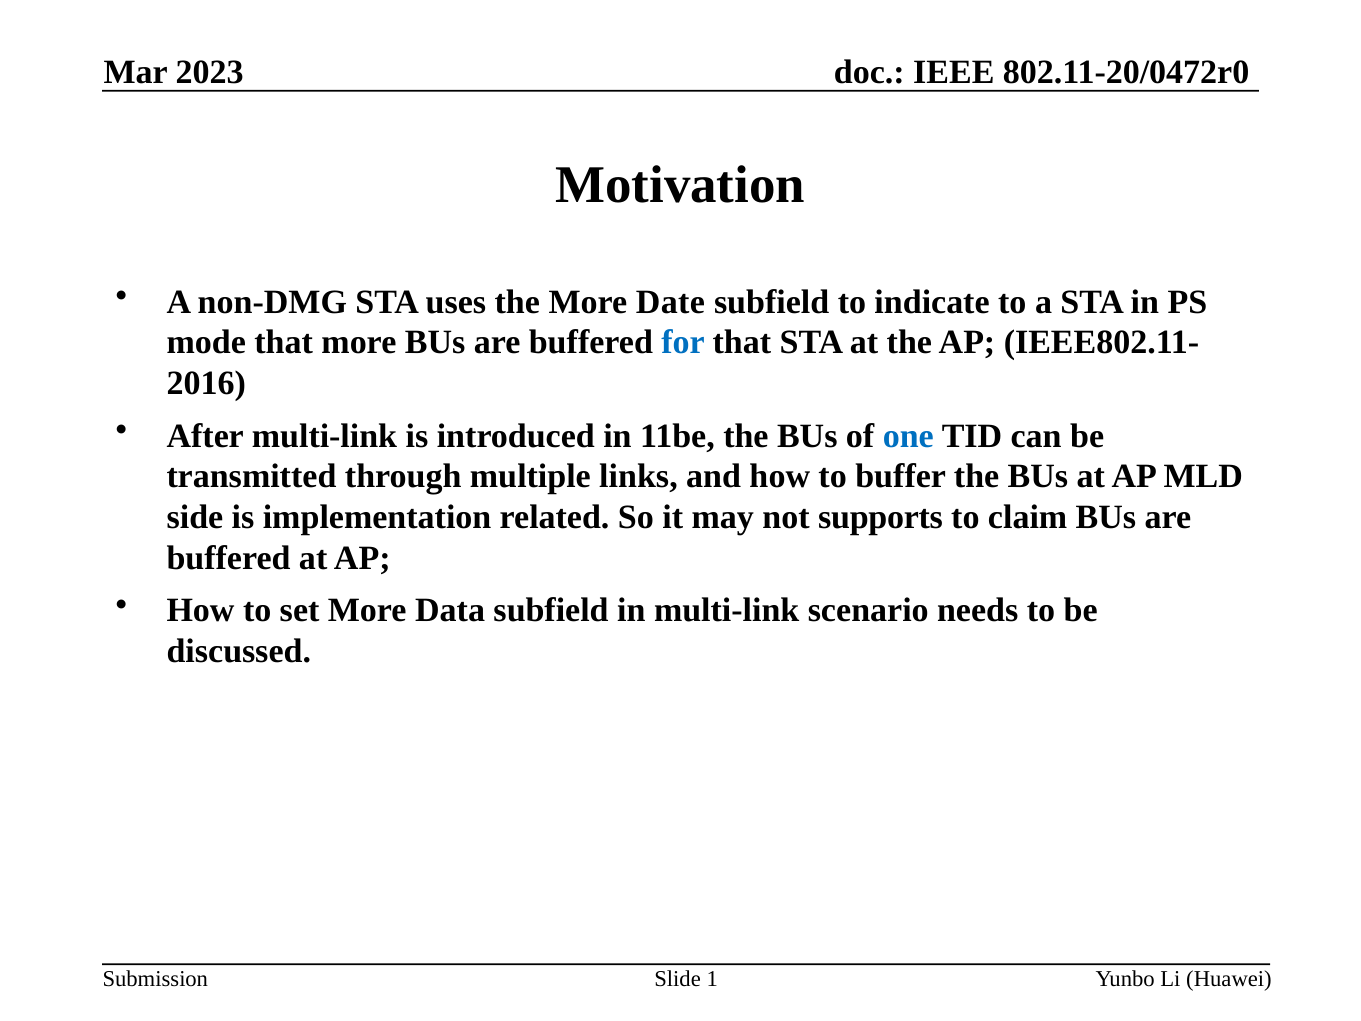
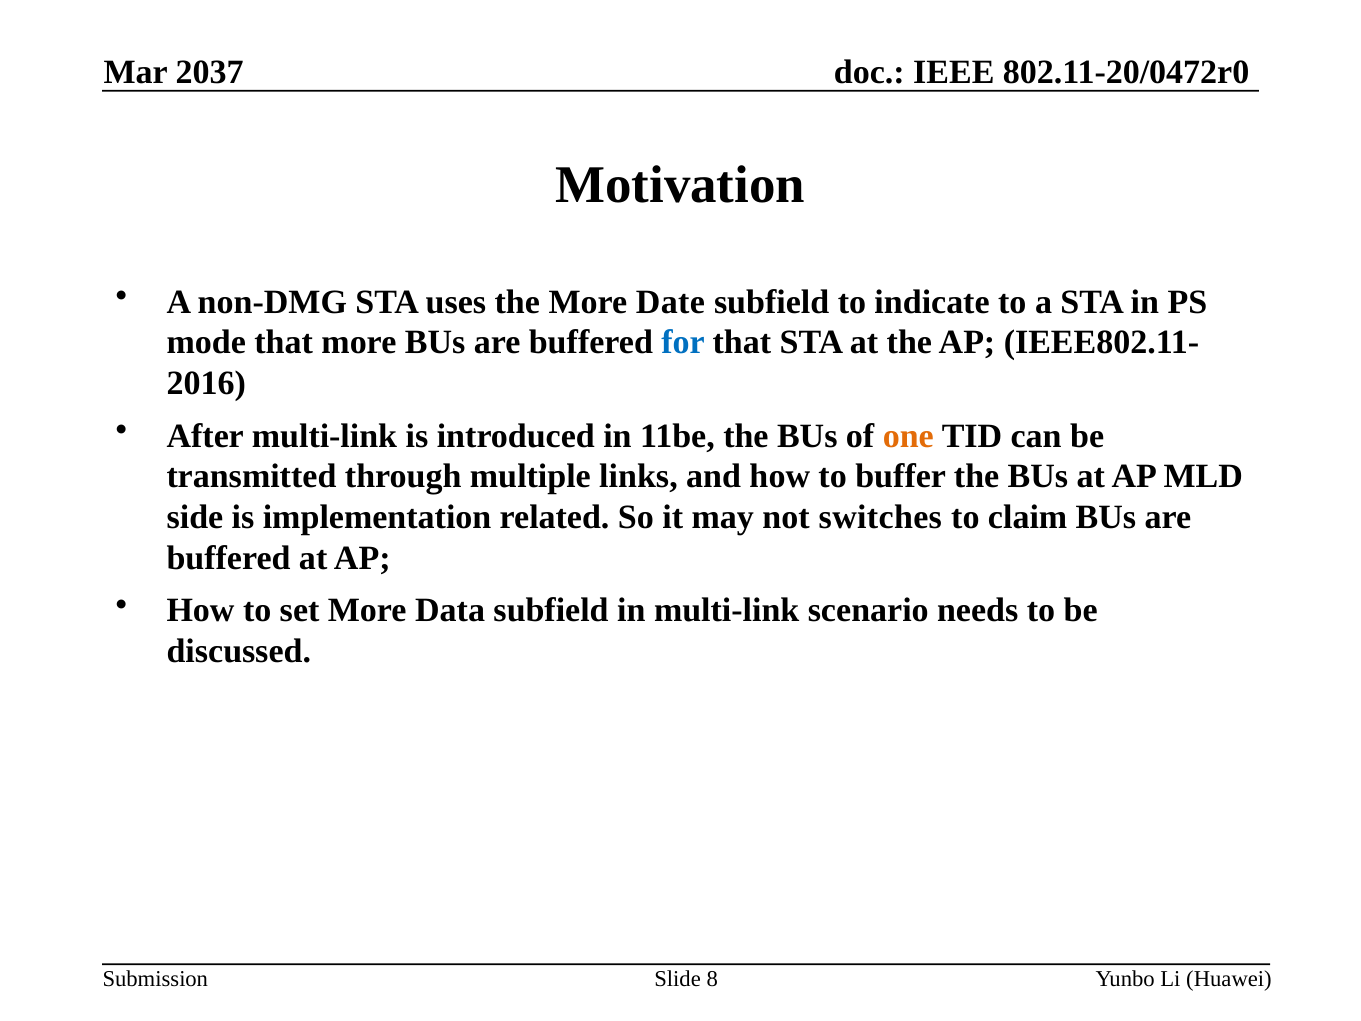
2023: 2023 -> 2037
one colour: blue -> orange
supports: supports -> switches
1: 1 -> 8
